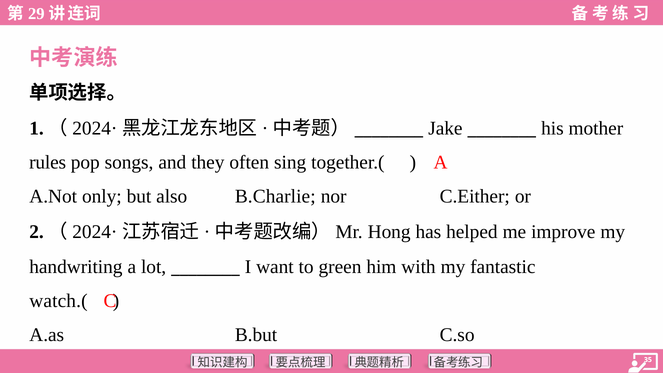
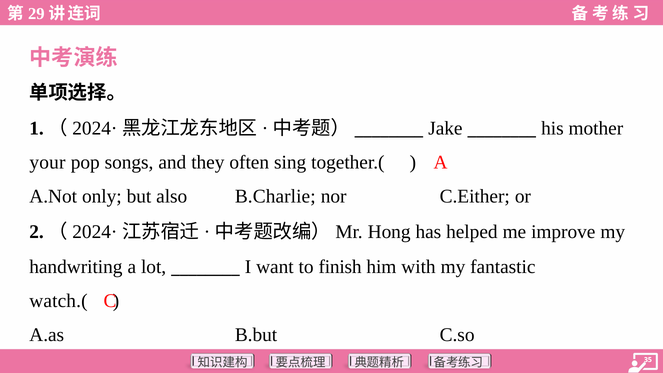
rules: rules -> your
green: green -> finish
